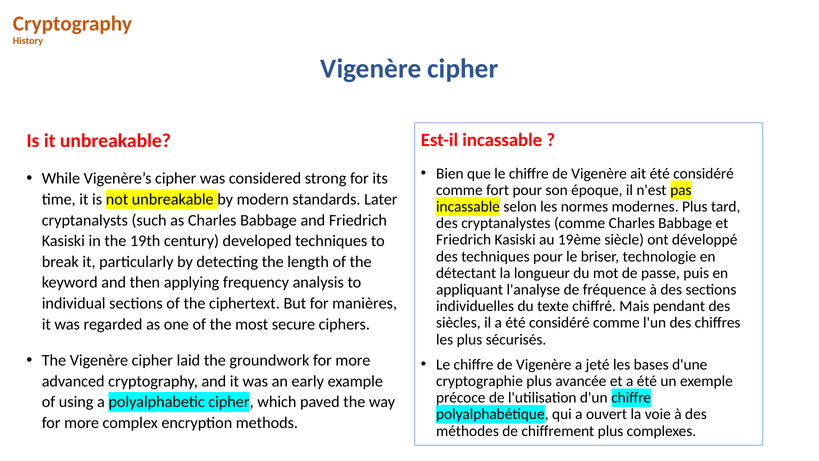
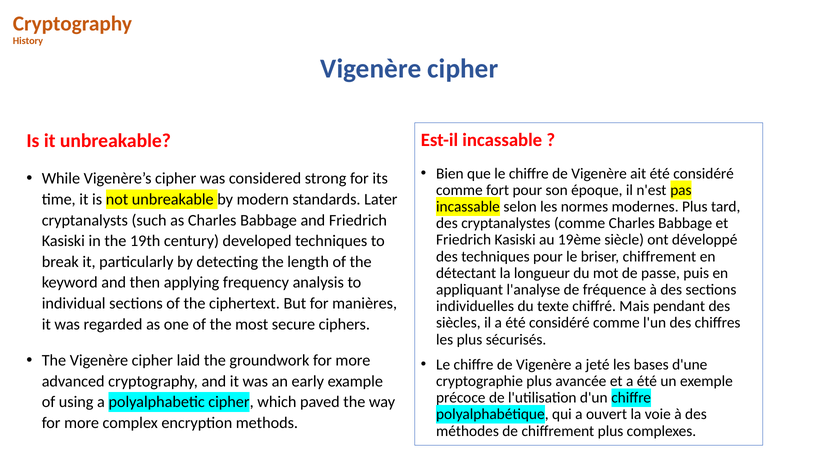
briser technologie: technologie -> chiffrement
